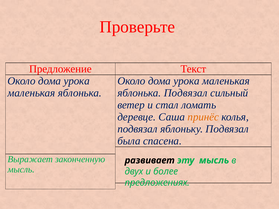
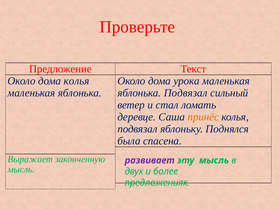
урока at (77, 81): урока -> колья
яблоньку Подвязал: Подвязал -> Поднялся
развивает colour: black -> purple
